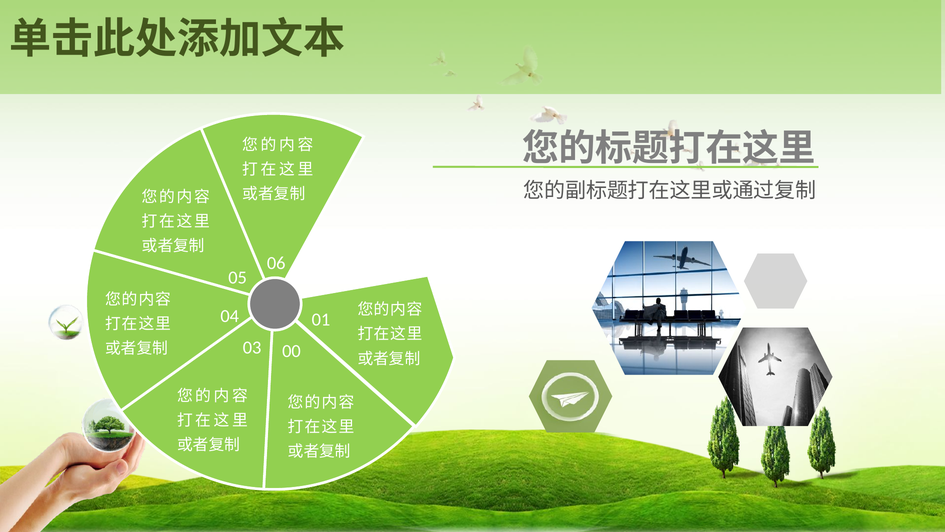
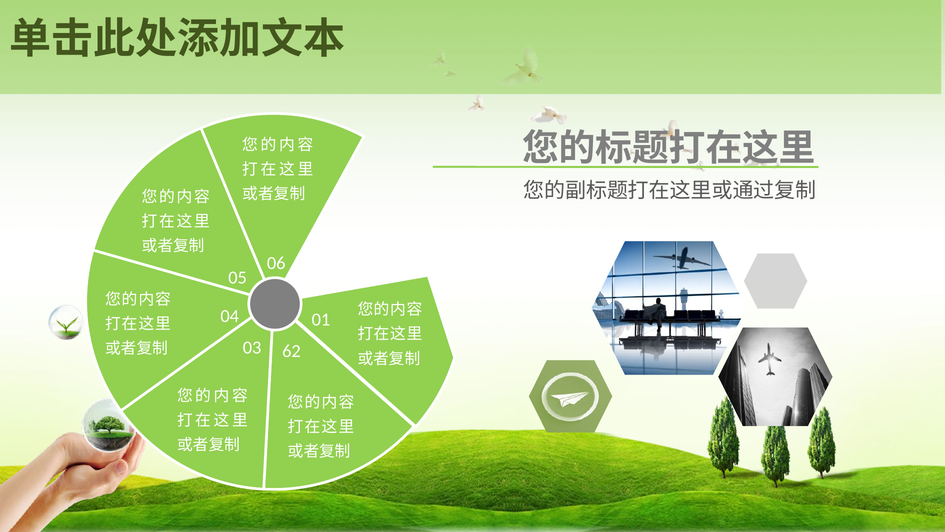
00: 00 -> 62
